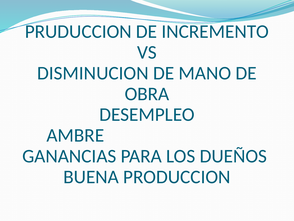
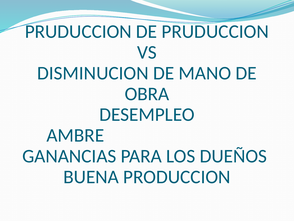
DE INCREMENTO: INCREMENTO -> PRUDUCCION
